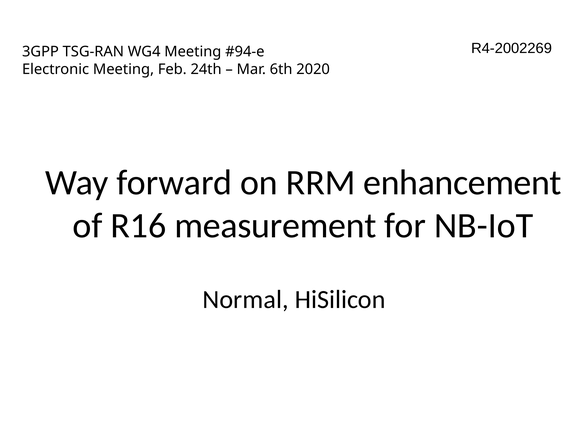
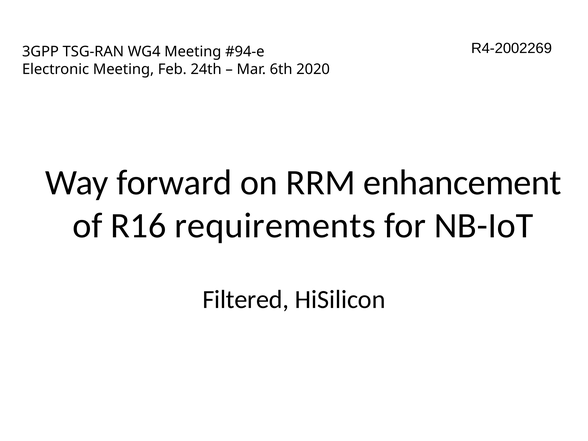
measurement: measurement -> requirements
Normal: Normal -> Filtered
